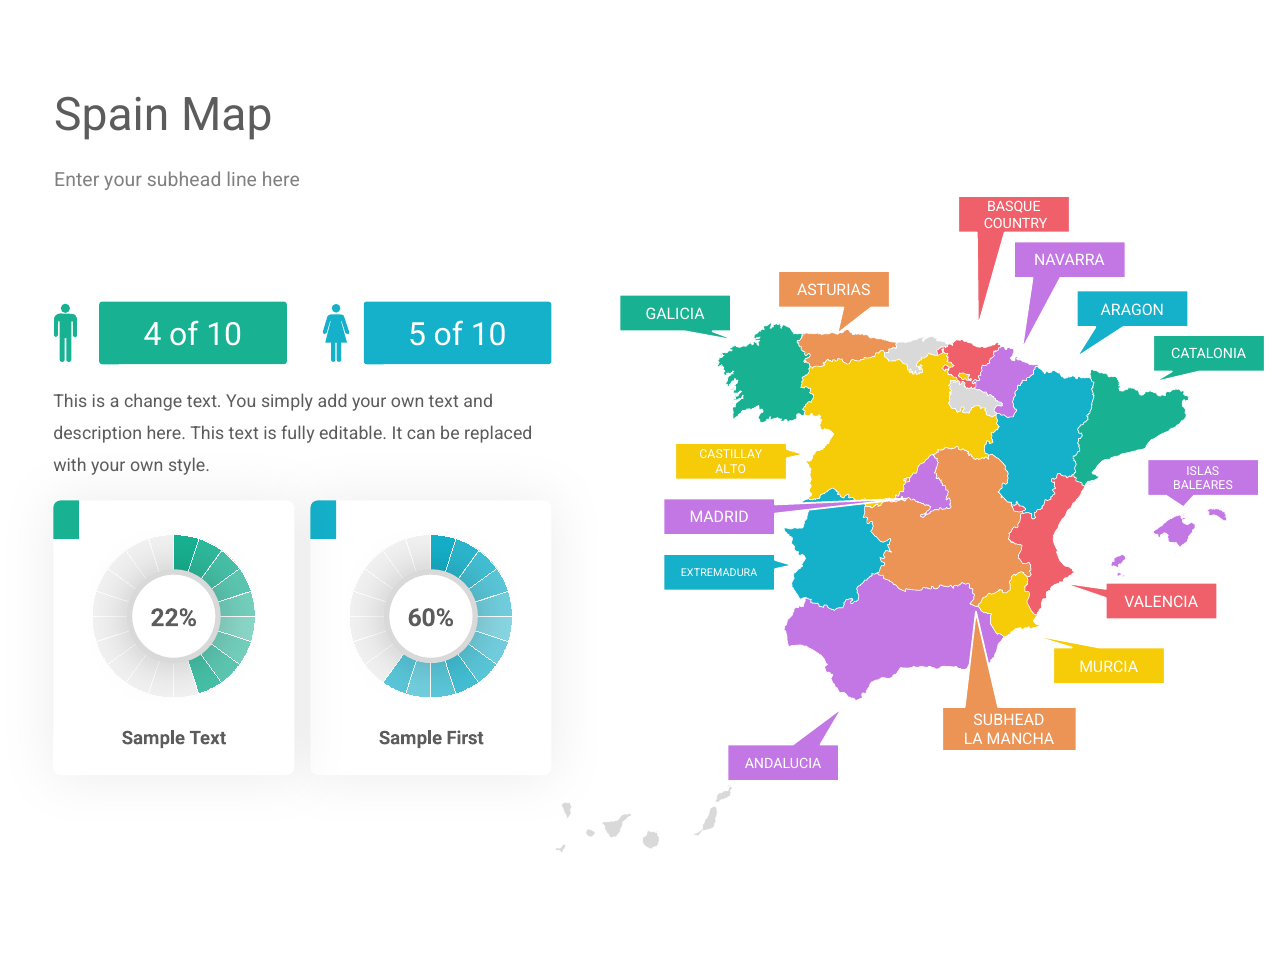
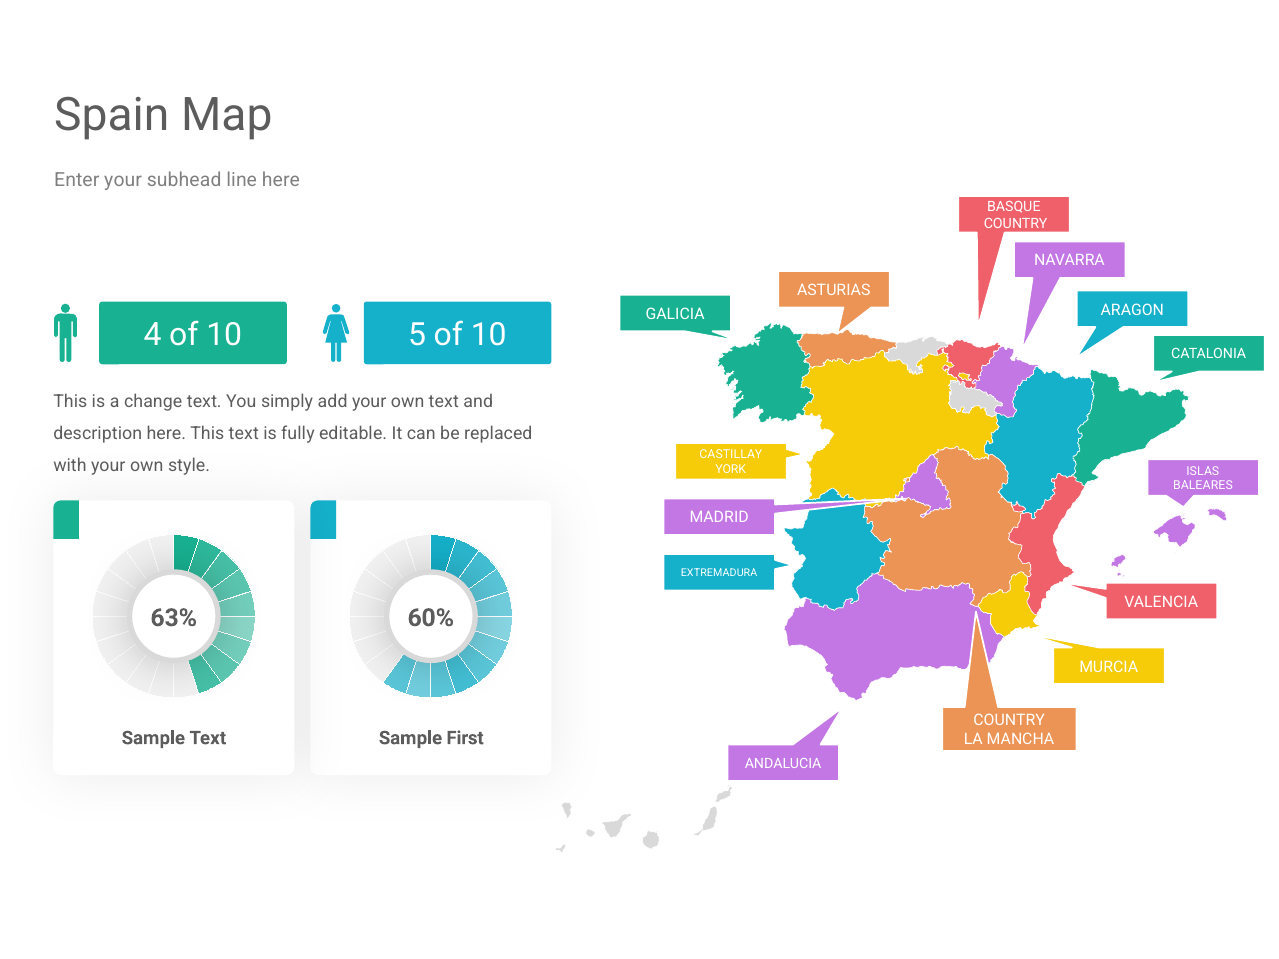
ALTO: ALTO -> YORK
22%: 22% -> 63%
SUBHEAD at (1009, 721): SUBHEAD -> COUNTRY
